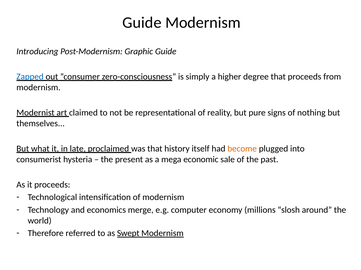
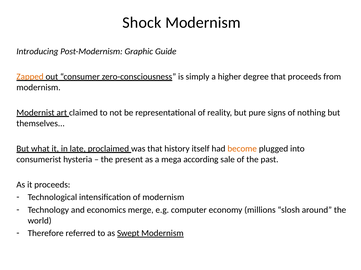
Guide at (142, 23): Guide -> Shock
Zapped colour: blue -> orange
economic: economic -> according
